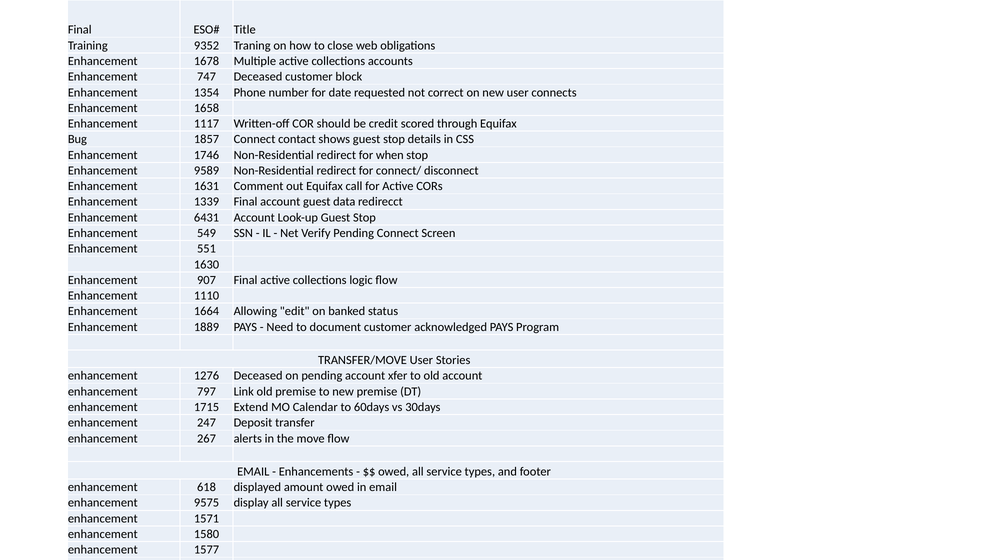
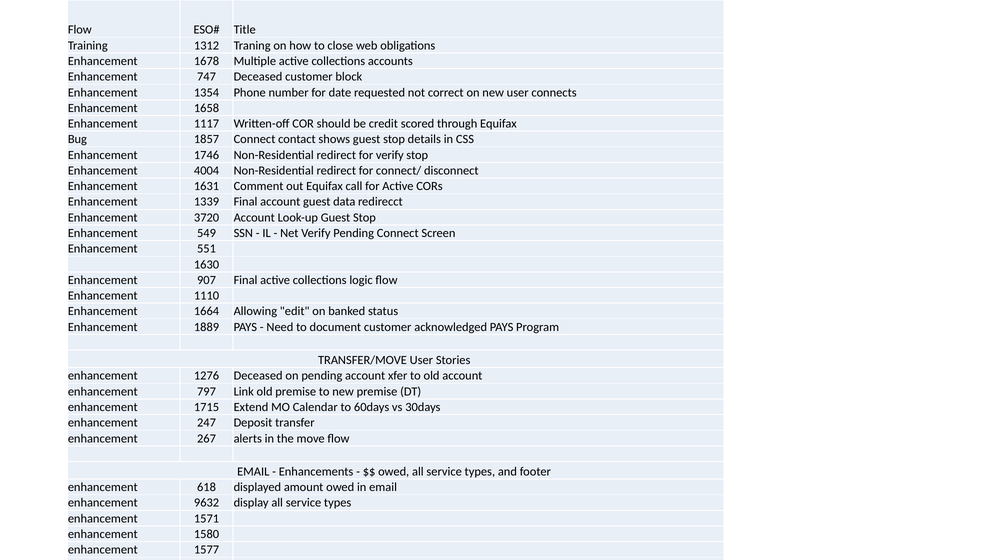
Final at (80, 30): Final -> Flow
9352: 9352 -> 1312
for when: when -> verify
9589: 9589 -> 4004
6431: 6431 -> 3720
9575: 9575 -> 9632
